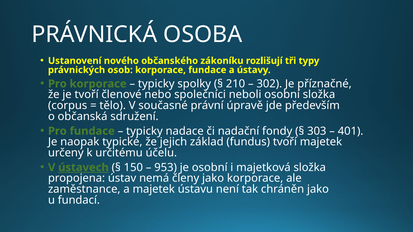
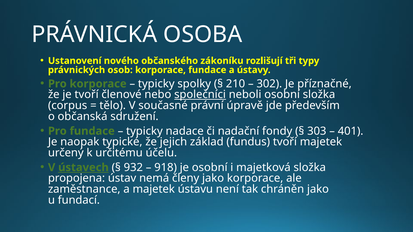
společníci underline: none -> present
150: 150 -> 932
953: 953 -> 918
